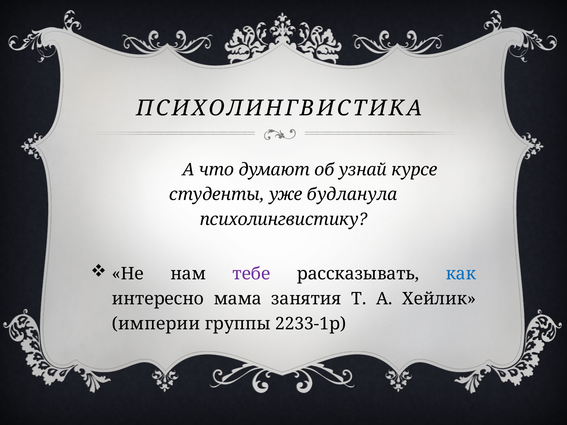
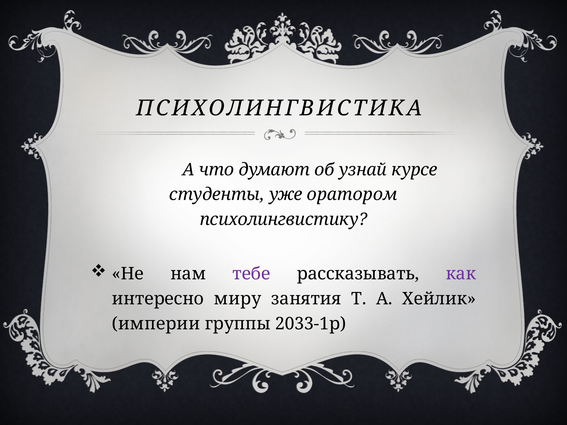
будланула: будланула -> оратором
как colour: blue -> purple
мама: мама -> миру
2233-1р: 2233-1р -> 2033-1р
